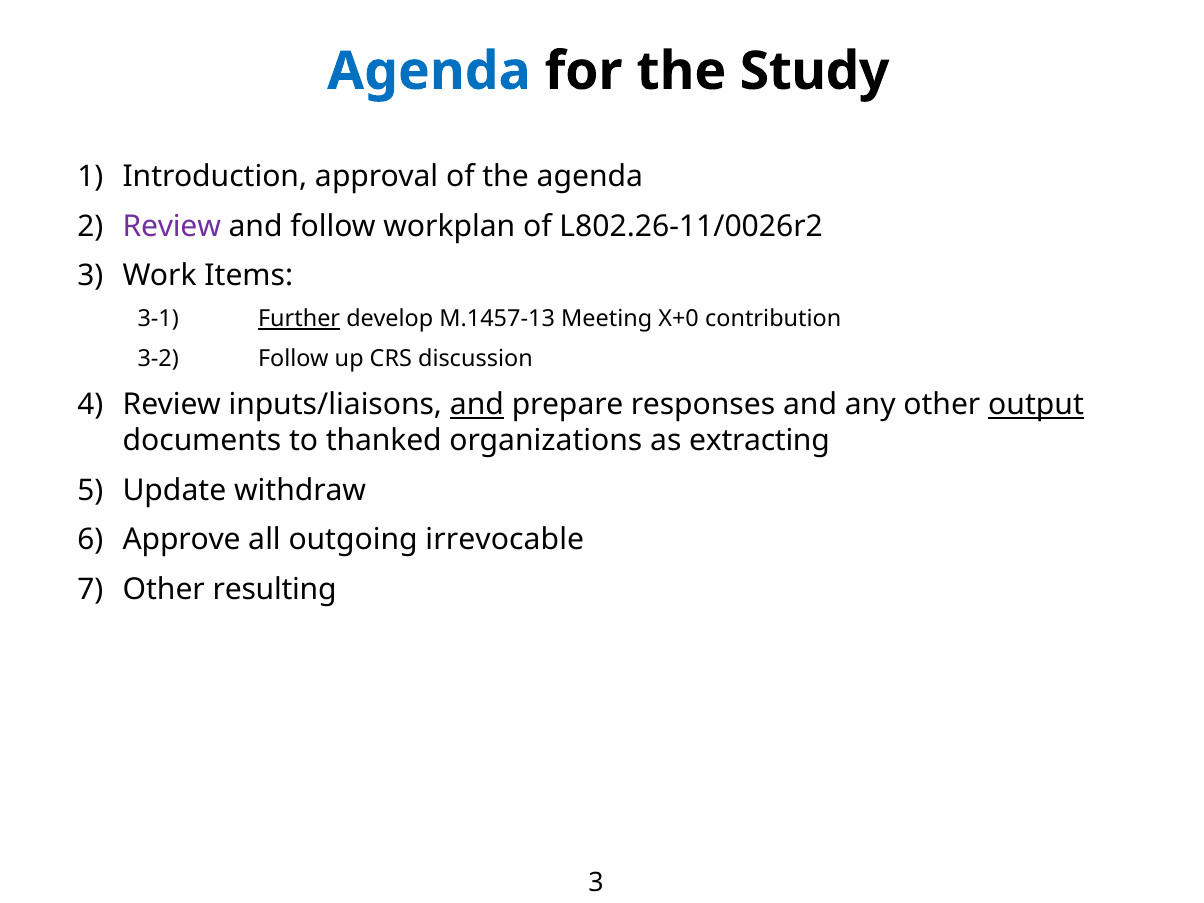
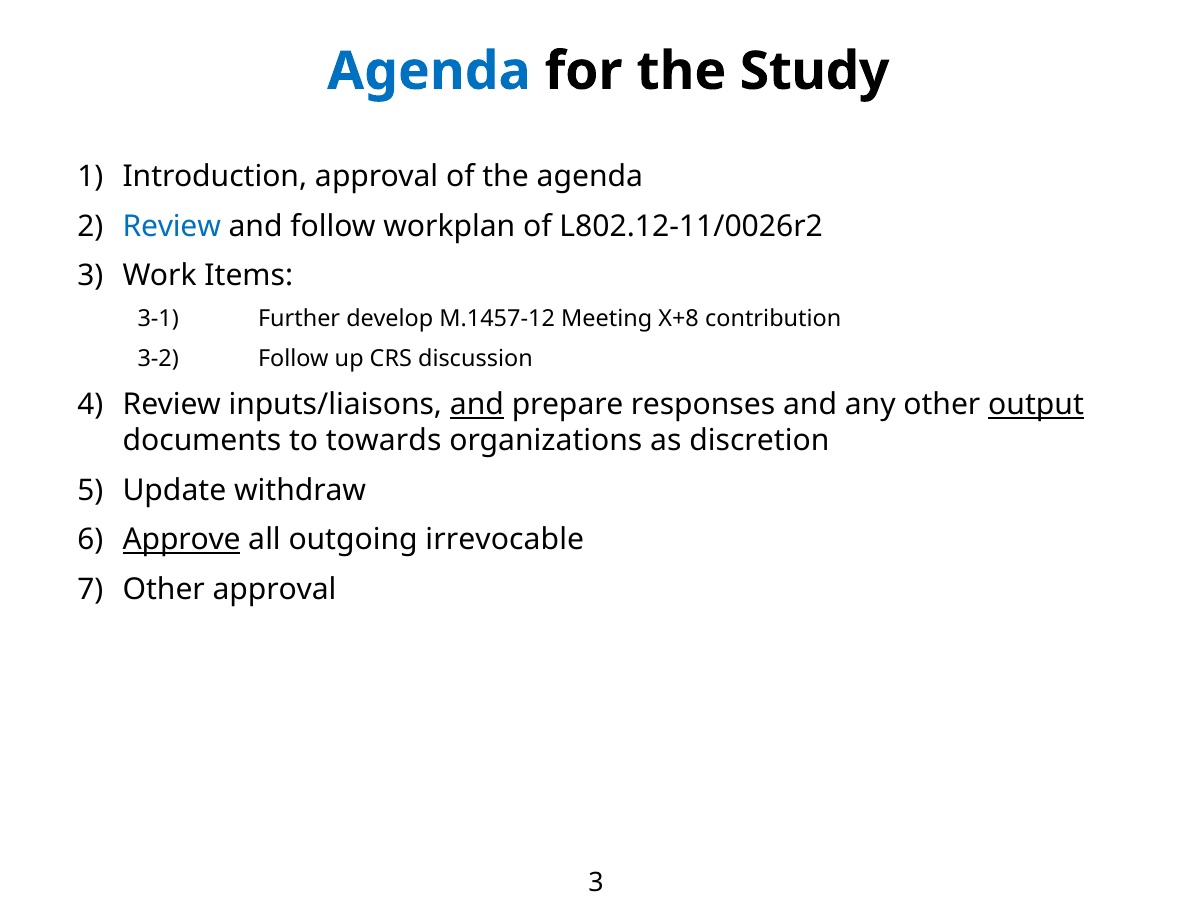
Review at (172, 226) colour: purple -> blue
L802.26-11/0026r2: L802.26-11/0026r2 -> L802.12-11/0026r2
Further underline: present -> none
M.1457-13: M.1457-13 -> M.1457-12
X+0: X+0 -> X+8
thanked: thanked -> towards
extracting: extracting -> discretion
Approve underline: none -> present
Other resulting: resulting -> approval
